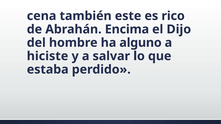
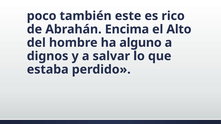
cena: cena -> poco
Dijo: Dijo -> Alto
hiciste: hiciste -> dignos
